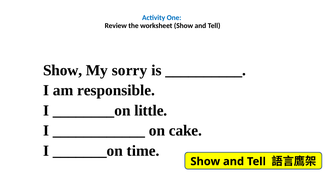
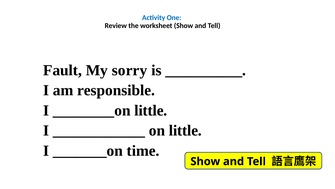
Show at (63, 70): Show -> Fault
on cake: cake -> little
